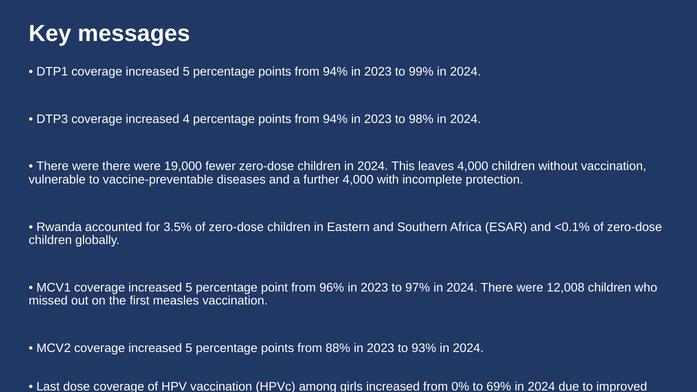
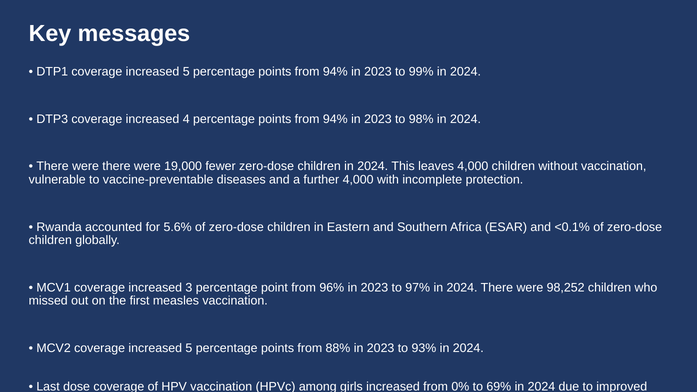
3.5%: 3.5% -> 5.6%
MCV1 coverage increased 5: 5 -> 3
12,008: 12,008 -> 98,252
